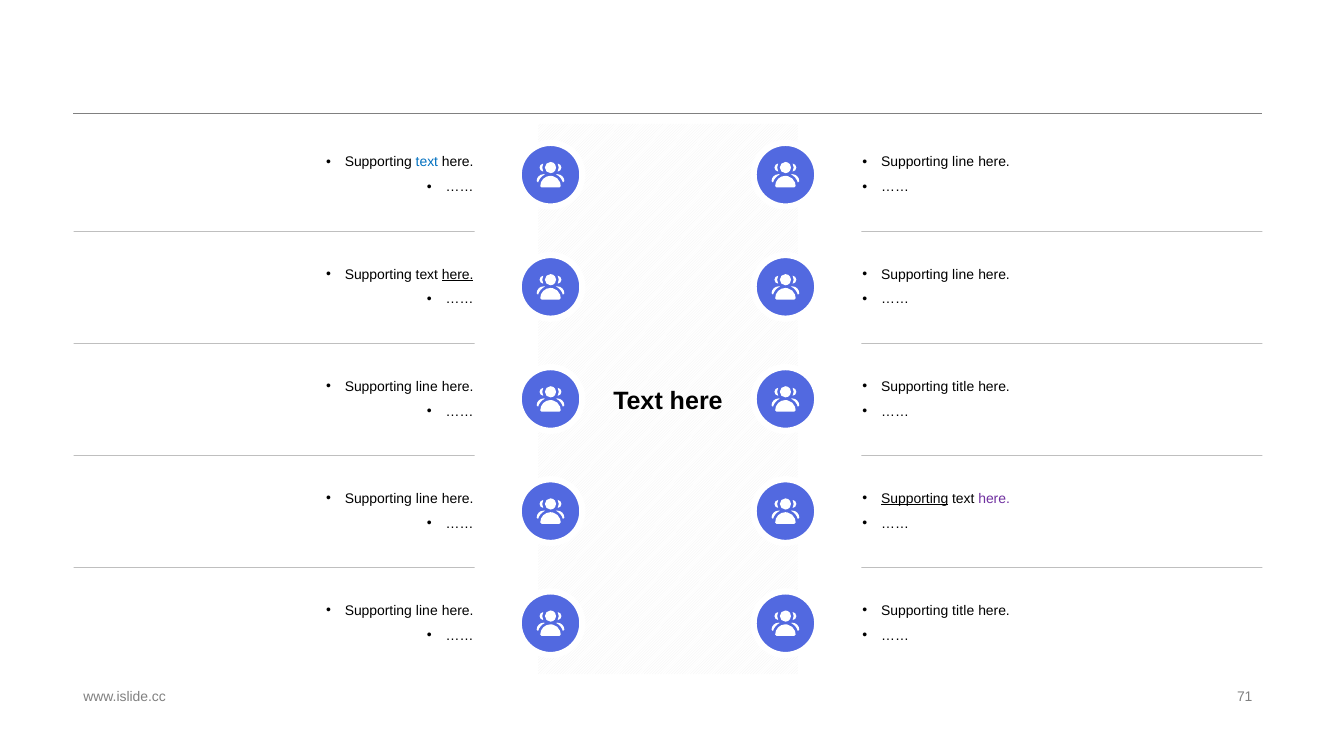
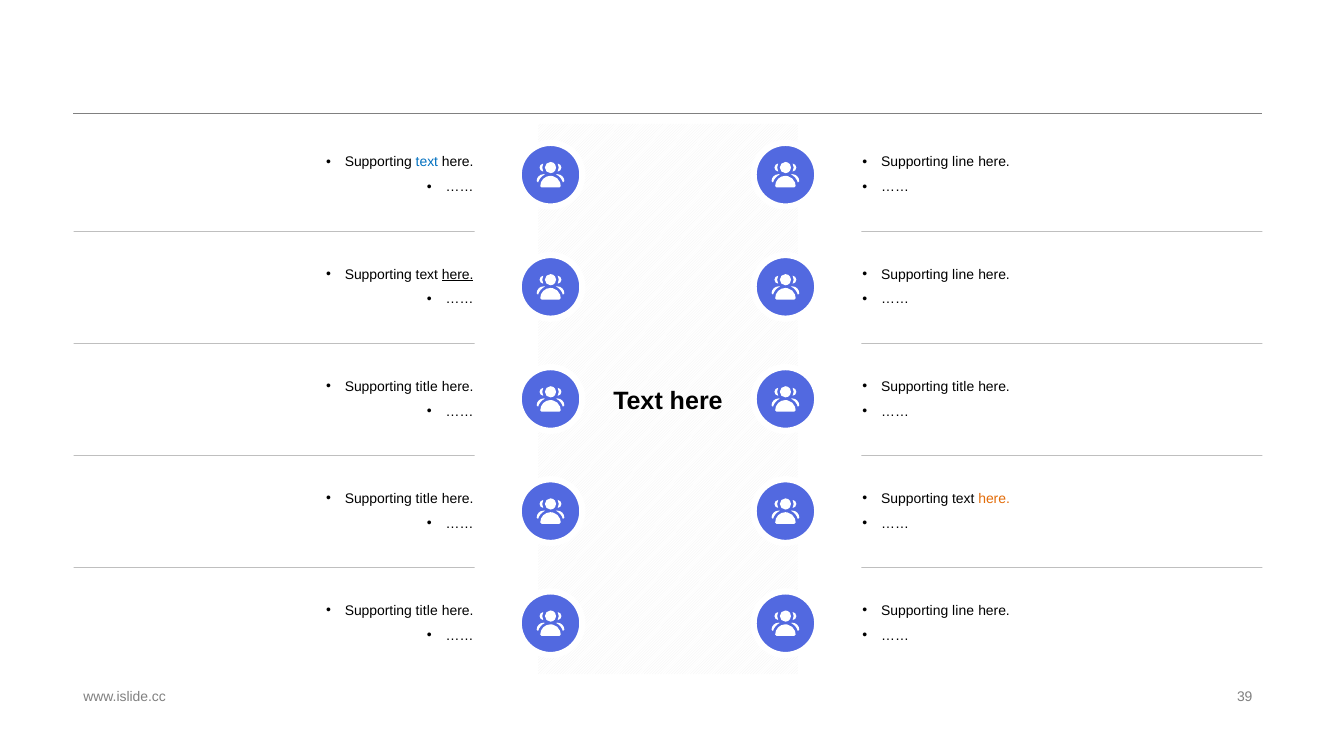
line at (427, 386): line -> title
line at (427, 498): line -> title
Supporting at (915, 498) underline: present -> none
here at (994, 498) colour: purple -> orange
line at (427, 610): line -> title
title at (963, 610): title -> line
71: 71 -> 39
